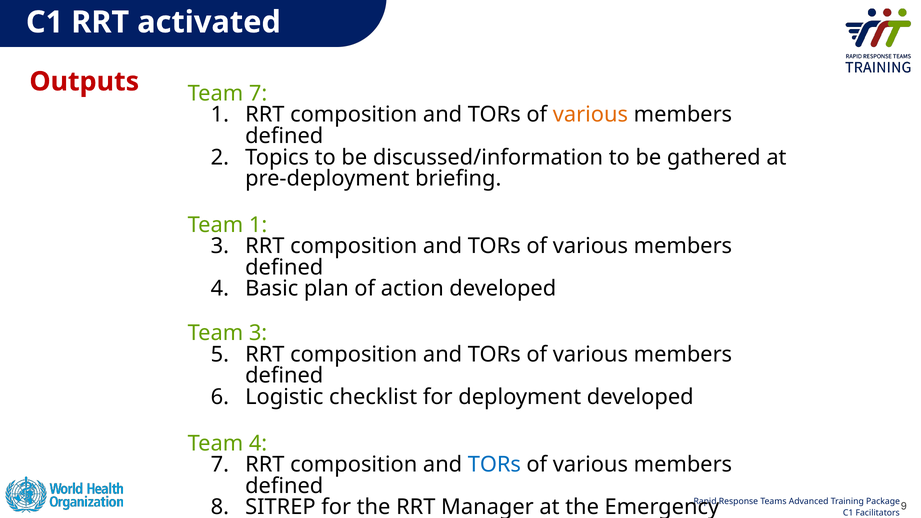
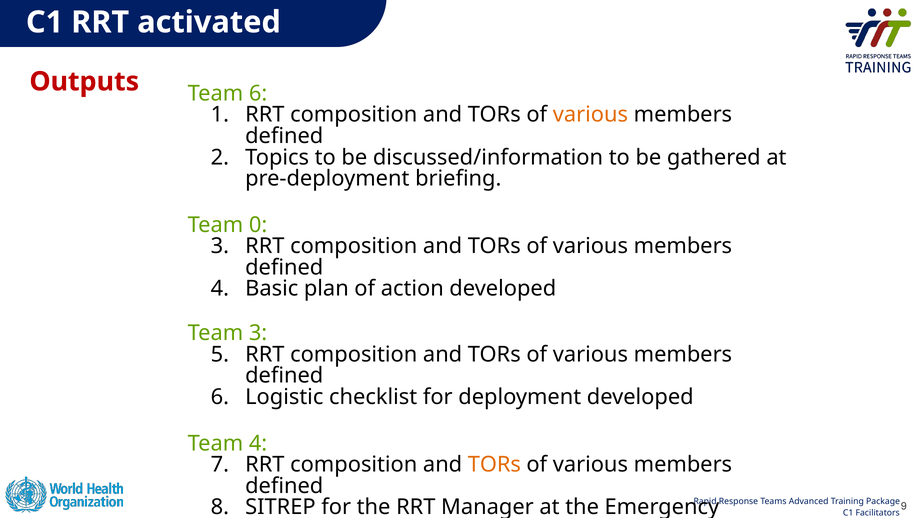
Team 7: 7 -> 6
Team 1: 1 -> 0
TORs at (494, 465) colour: blue -> orange
